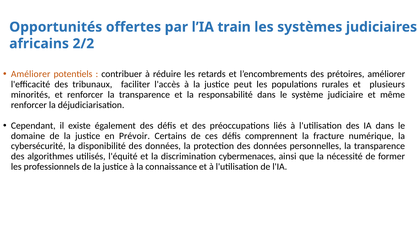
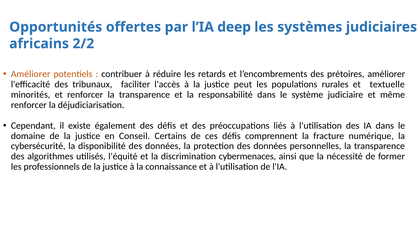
train: train -> deep
plusieurs: plusieurs -> textuelle
Prévoir: Prévoir -> Conseil
